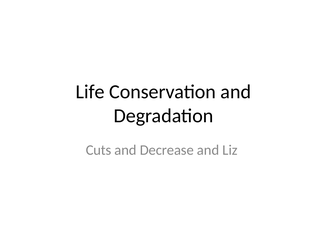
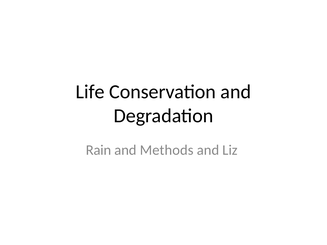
Cuts: Cuts -> Rain
Decrease: Decrease -> Methods
